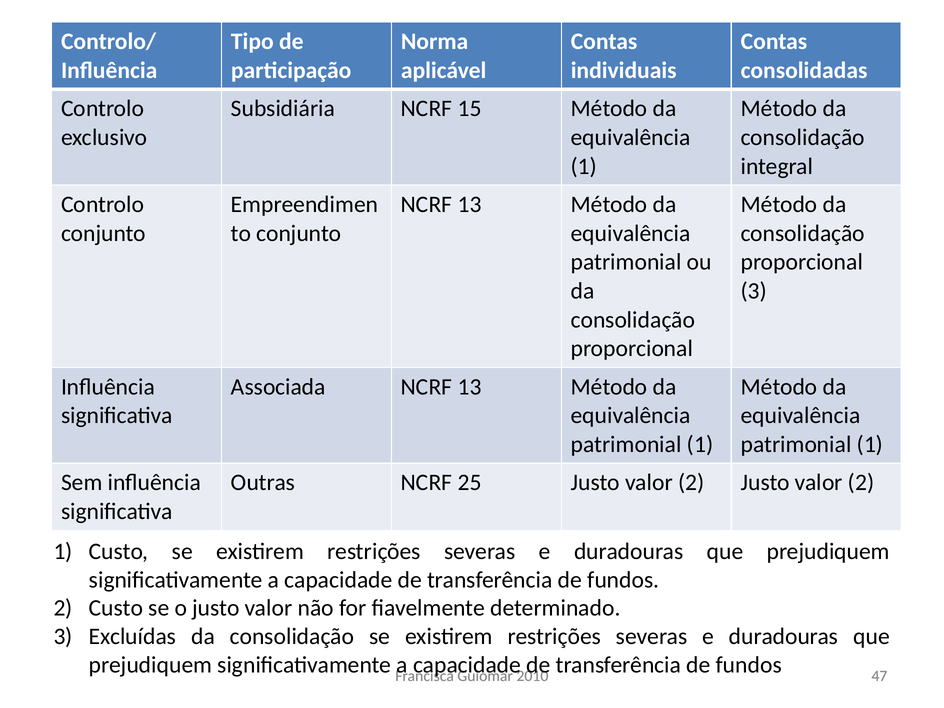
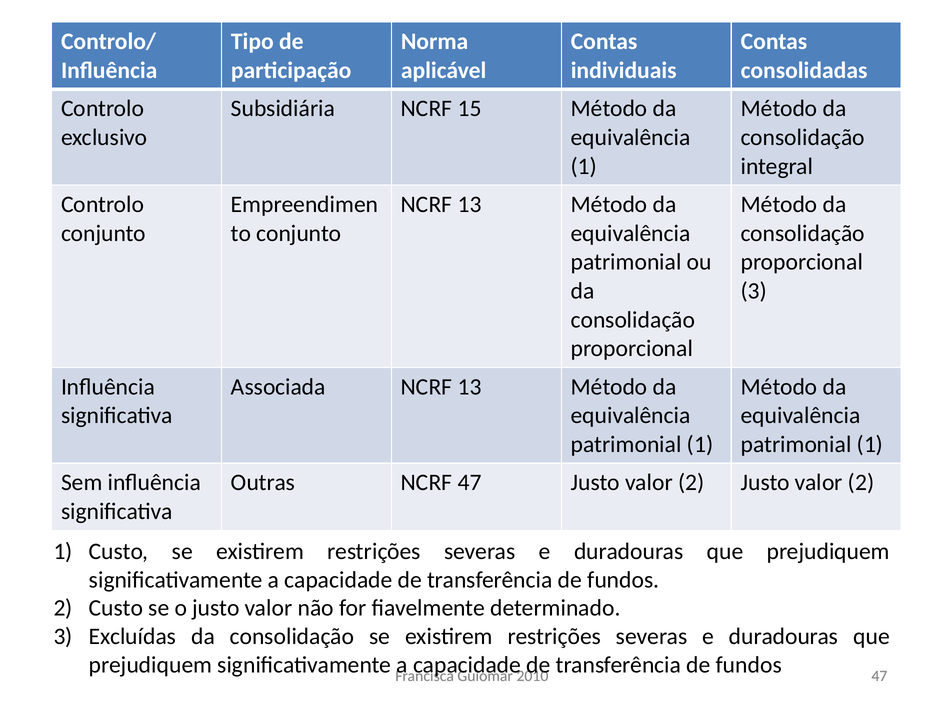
NCRF 25: 25 -> 47
